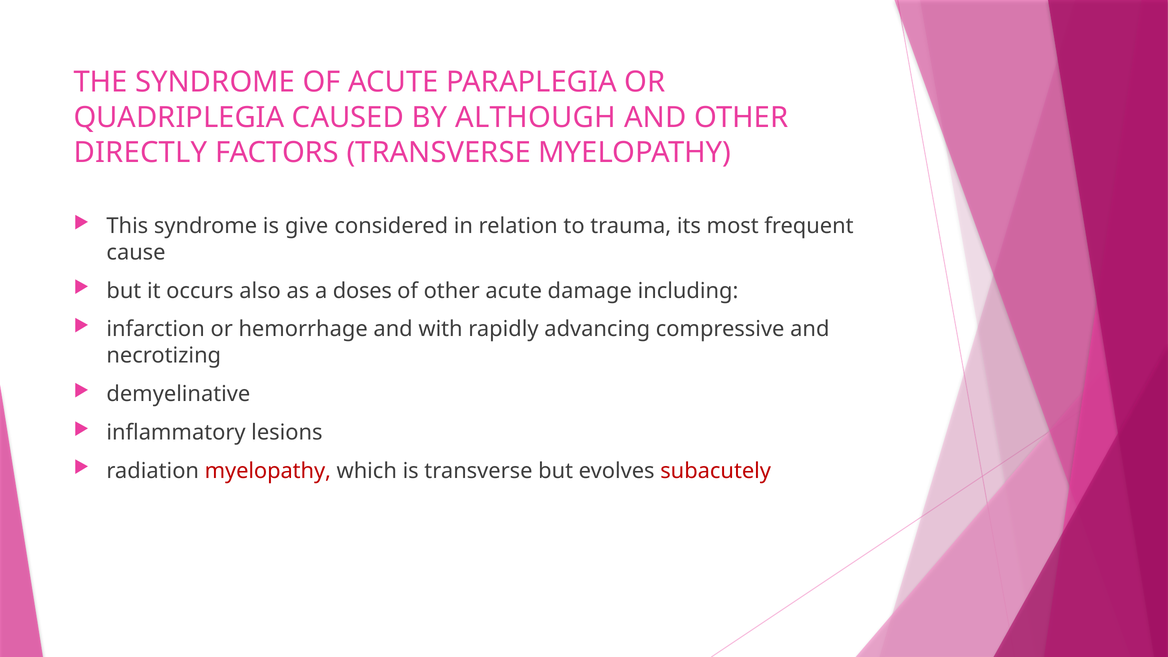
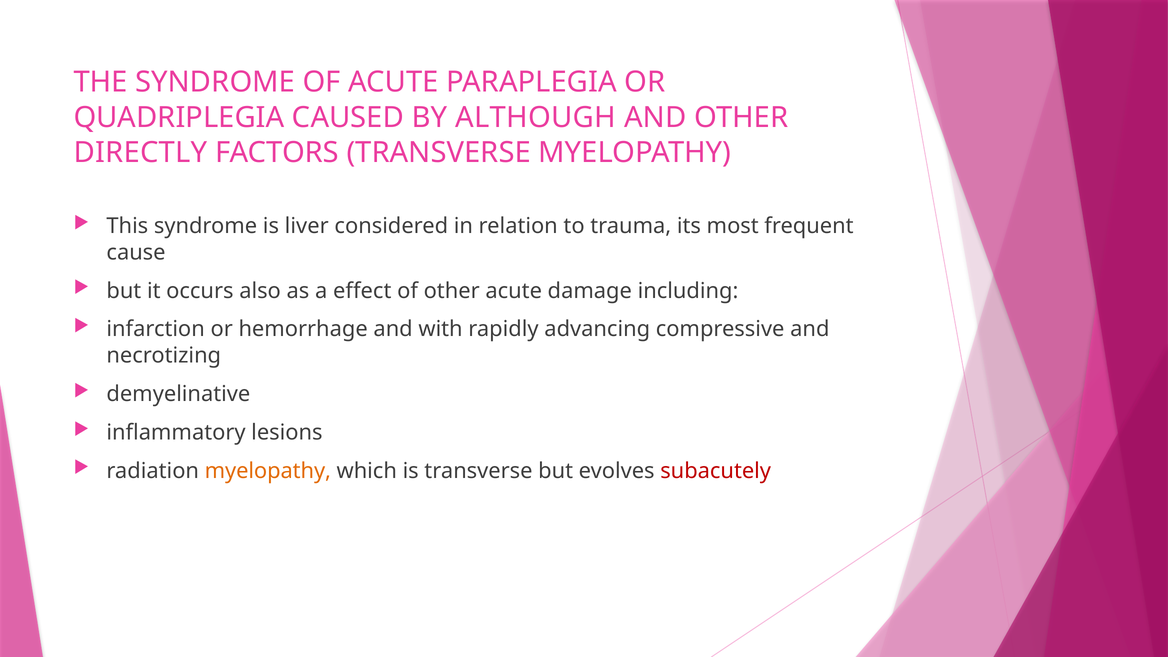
give: give -> liver
doses: doses -> effect
myelopathy at (268, 471) colour: red -> orange
